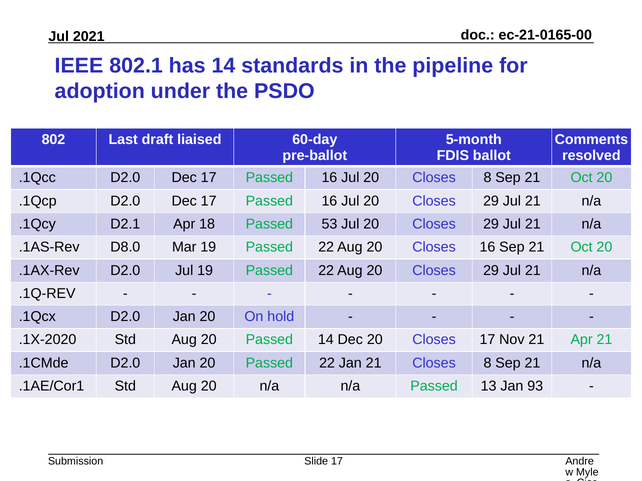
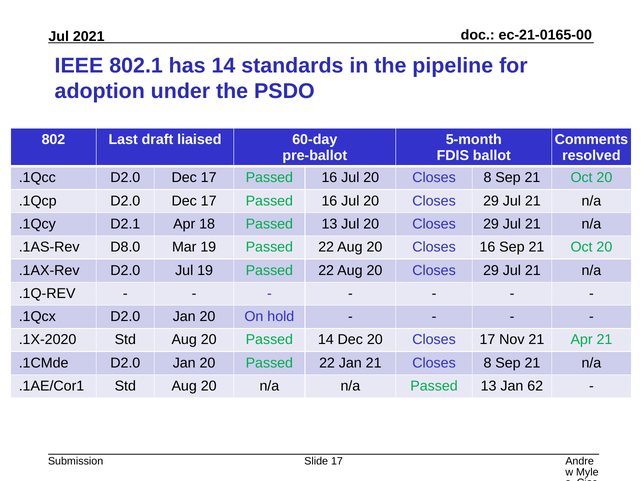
18 Passed 53: 53 -> 13
93: 93 -> 62
